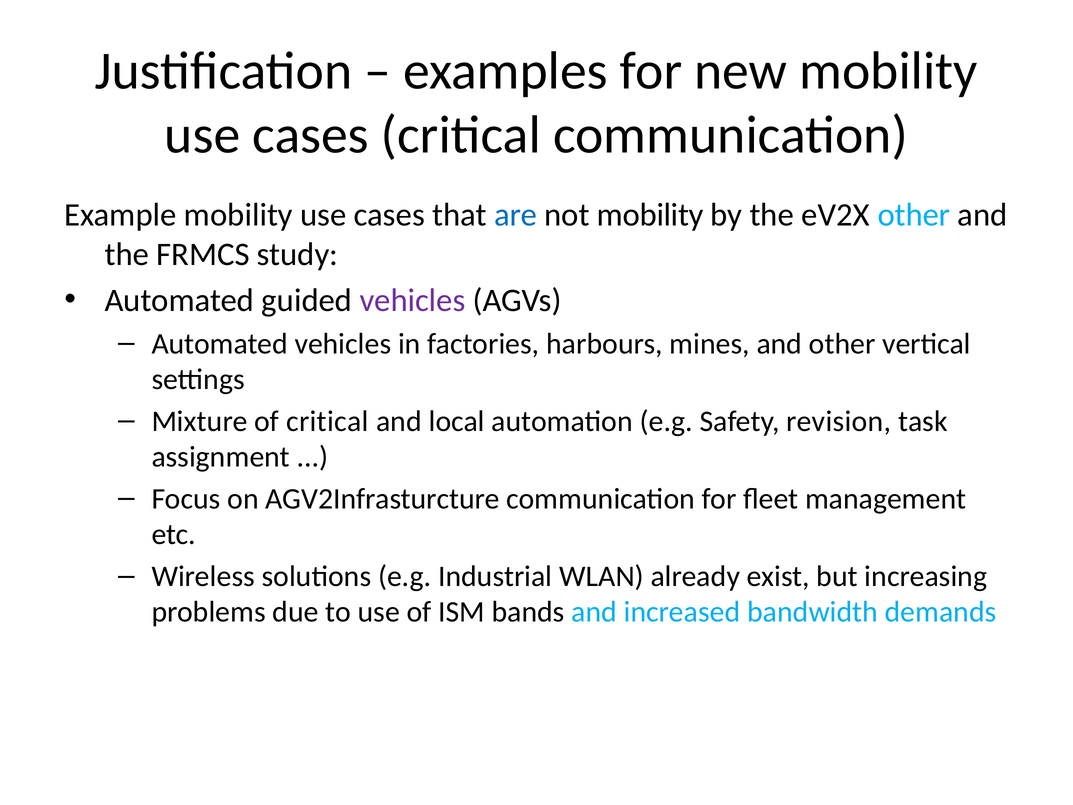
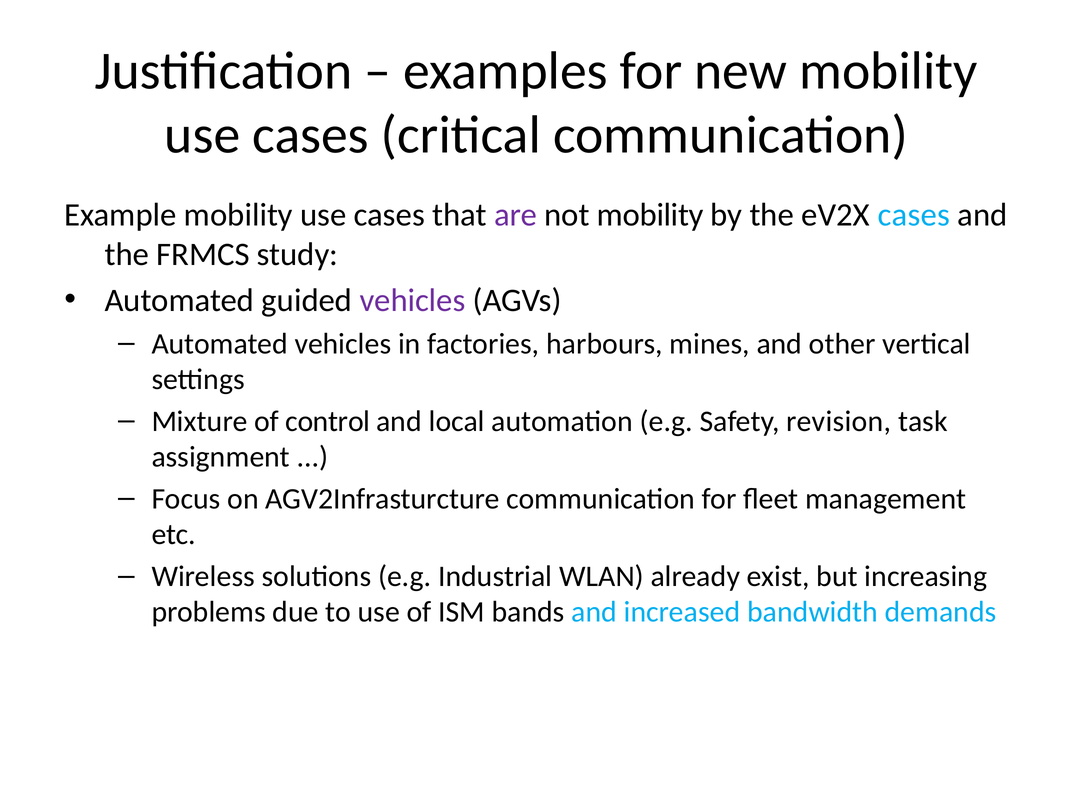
are colour: blue -> purple
eV2X other: other -> cases
of critical: critical -> control
